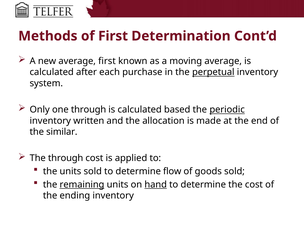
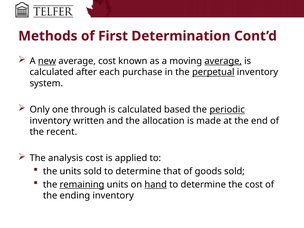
new underline: none -> present
average first: first -> cost
average at (223, 61) underline: none -> present
similar: similar -> recent
The through: through -> analysis
flow: flow -> that
